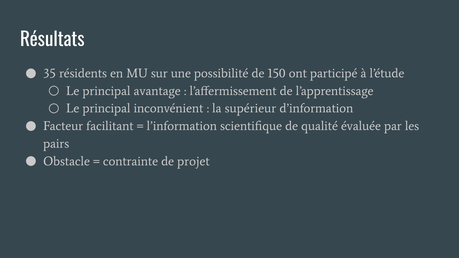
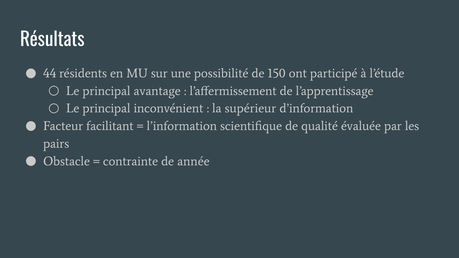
35: 35 -> 44
projet: projet -> année
